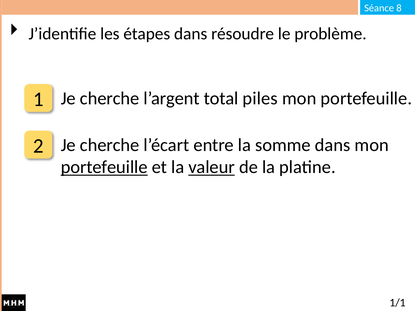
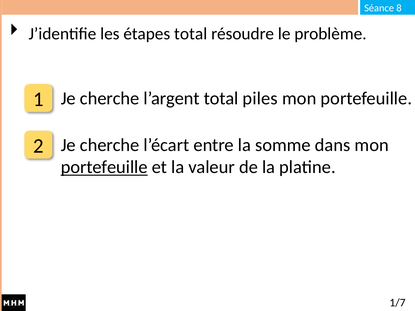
étapes dans: dans -> total
valeur underline: present -> none
1/1: 1/1 -> 1/7
